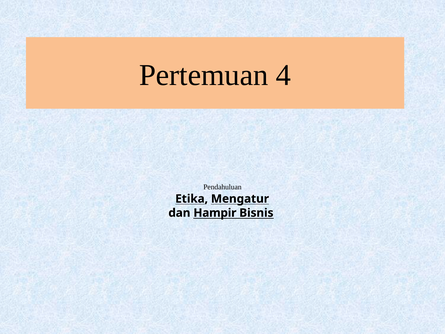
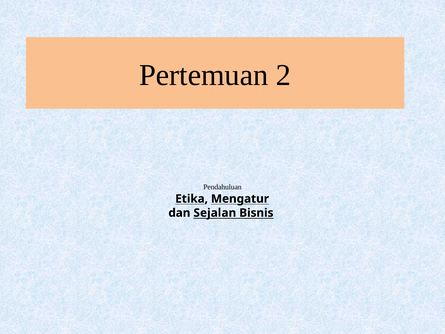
4: 4 -> 2
Hampir: Hampir -> Sejalan
